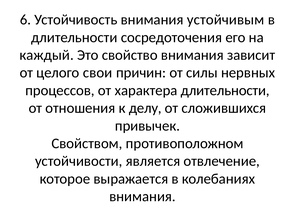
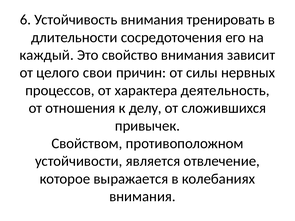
устойчивым: устойчивым -> тренировать
характера длительности: длительности -> деятельность
